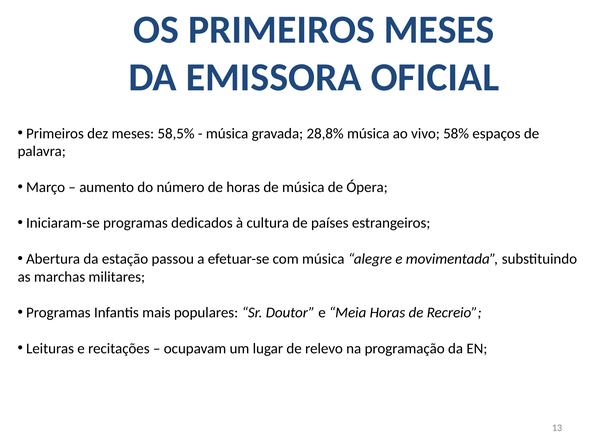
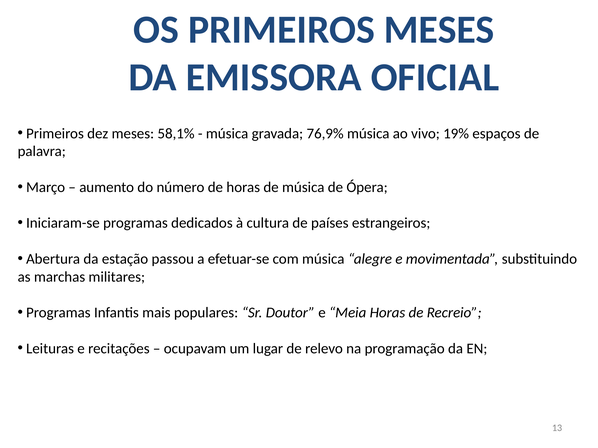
58,5%: 58,5% -> 58,1%
28,8%: 28,8% -> 76,9%
58%: 58% -> 19%
